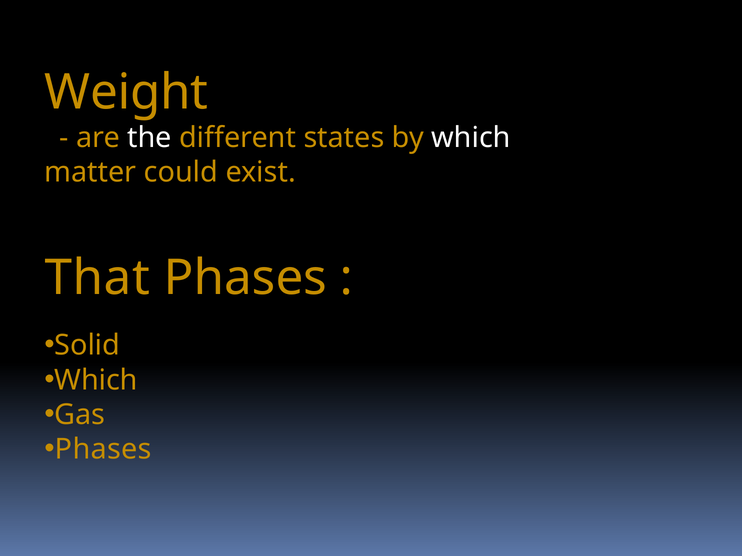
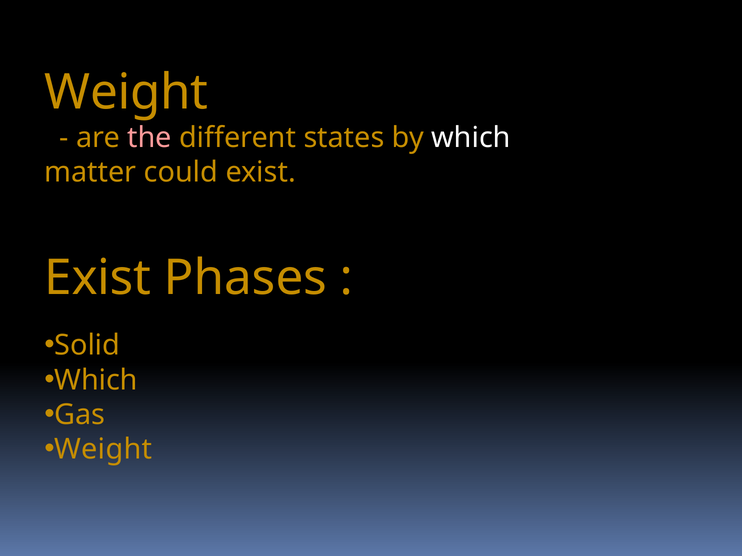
the colour: white -> pink
That at (97, 278): That -> Exist
Phases at (103, 450): Phases -> Weight
